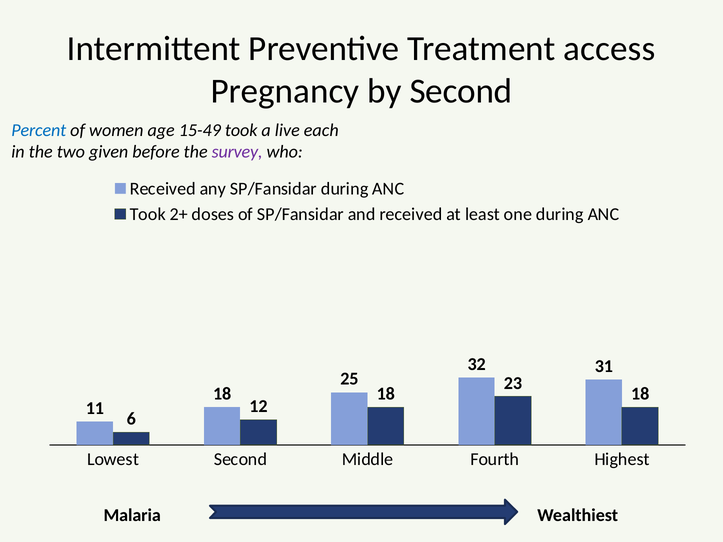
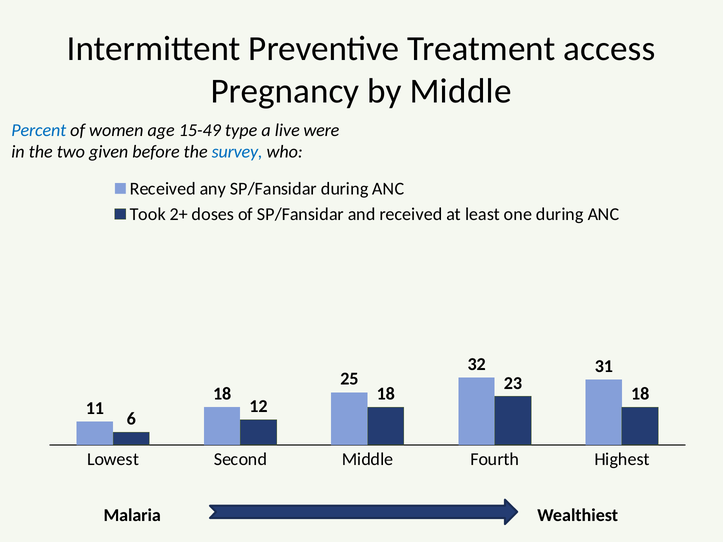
by Second: Second -> Middle
15-49 took: took -> type
each: each -> were
survey colour: purple -> blue
